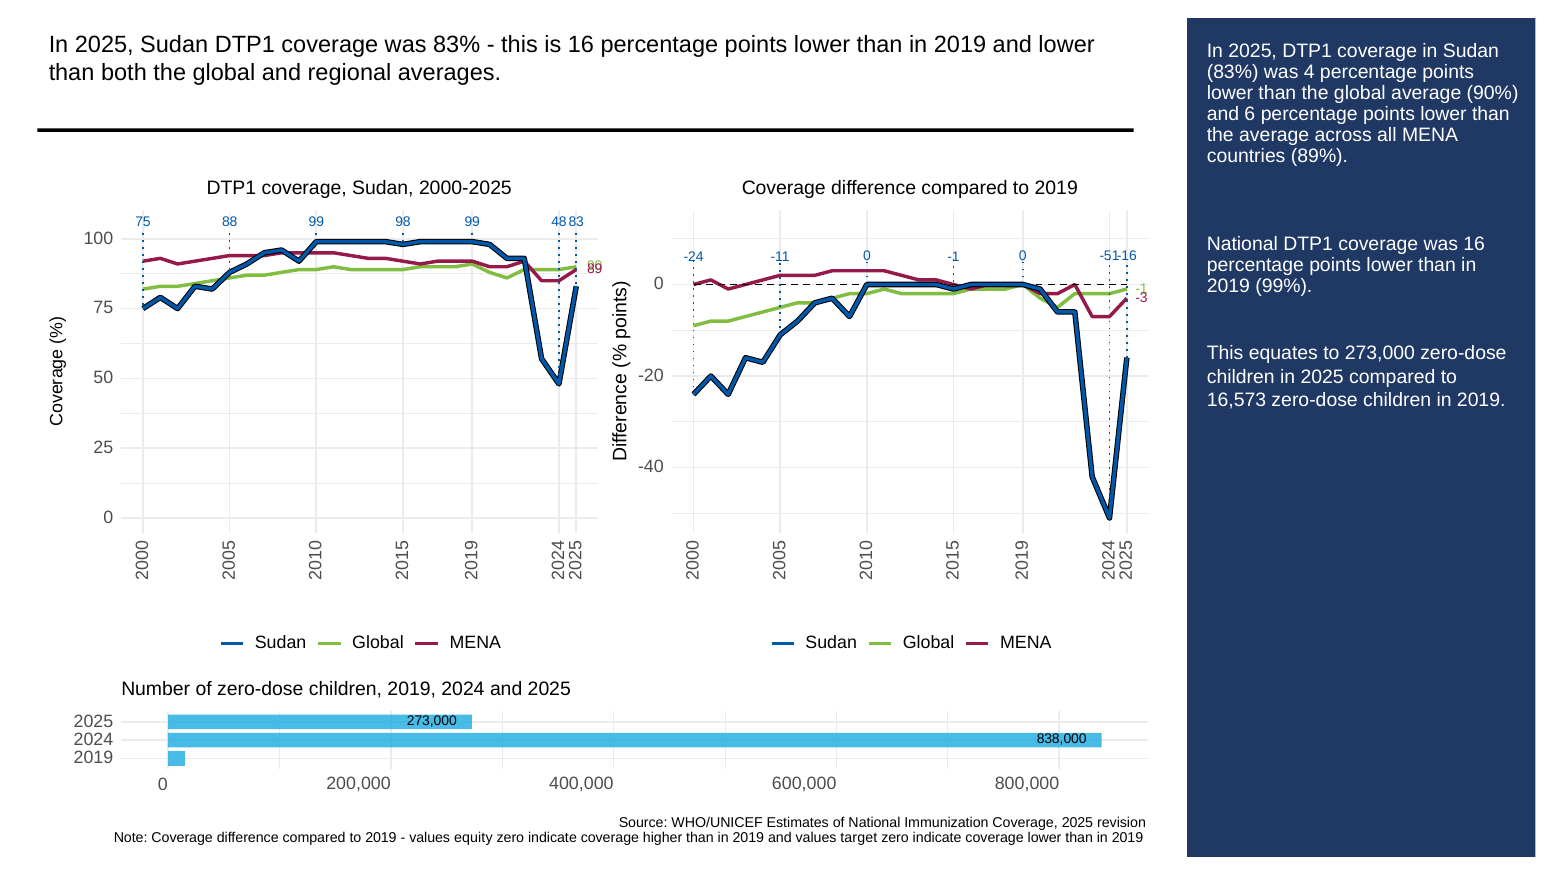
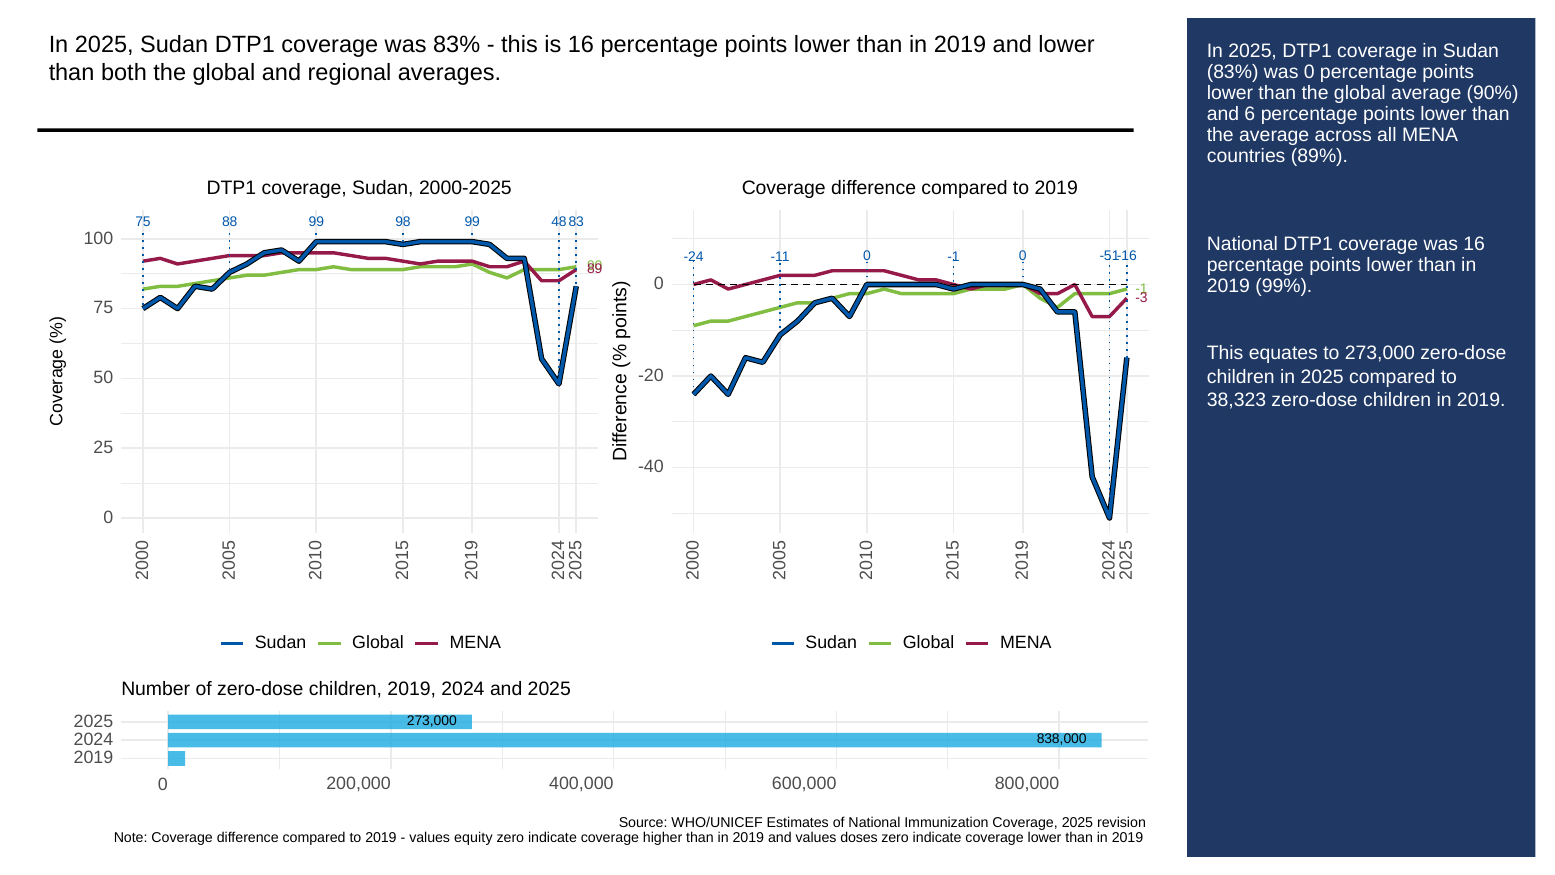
was 4: 4 -> 0
16,573: 16,573 -> 38,323
target: target -> doses
